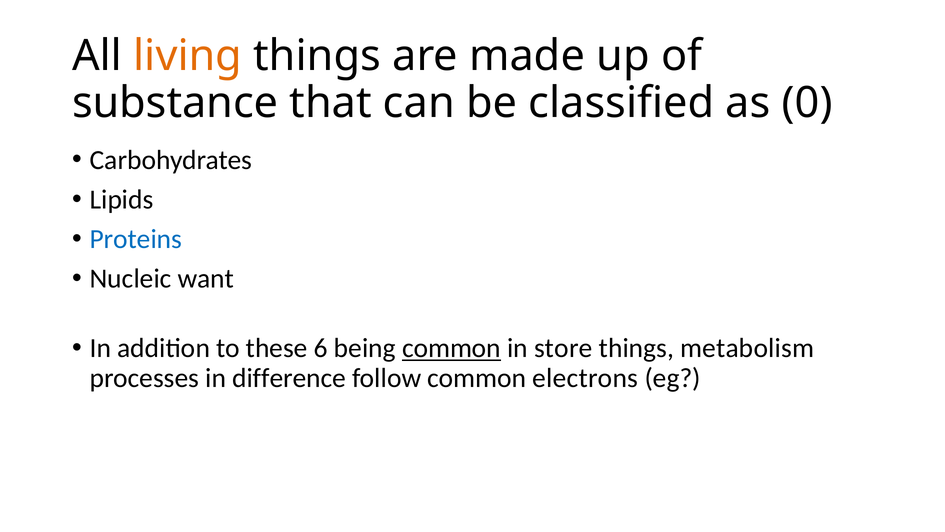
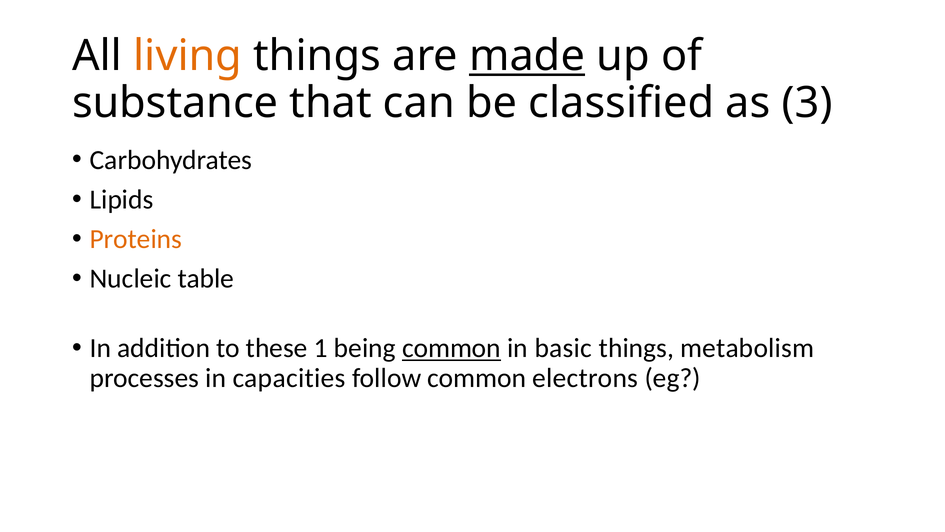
made underline: none -> present
0: 0 -> 3
Proteins colour: blue -> orange
want: want -> table
6: 6 -> 1
store: store -> basic
difference: difference -> capacities
